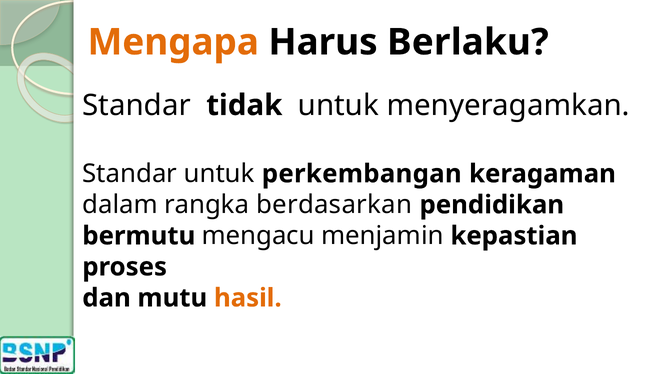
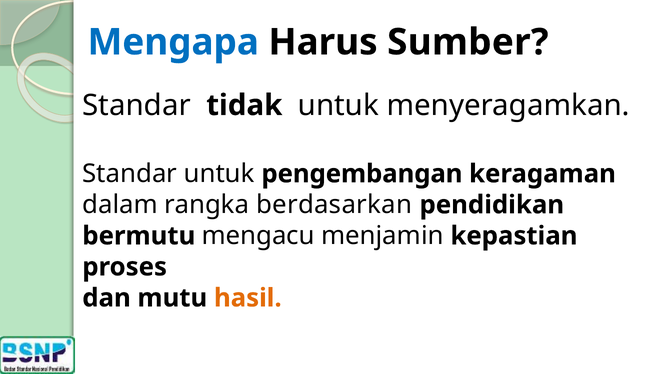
Mengapa colour: orange -> blue
Berlaku: Berlaku -> Sumber
perkembangan: perkembangan -> pengembangan
